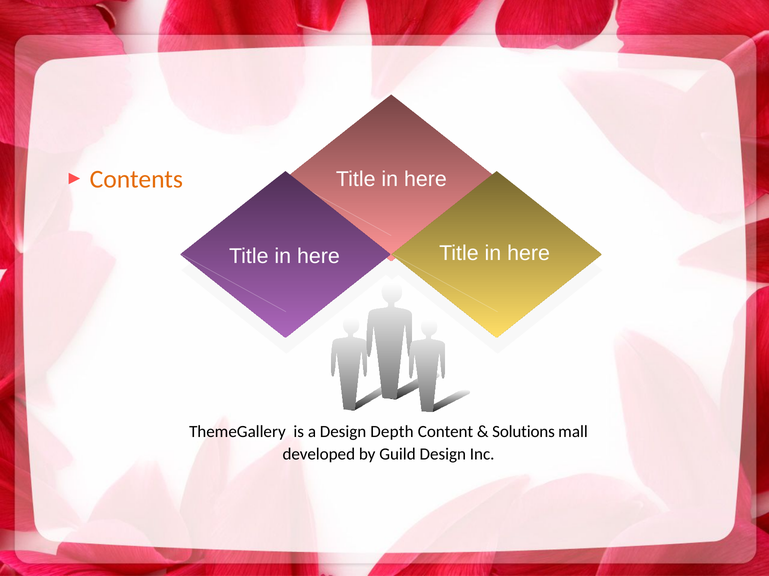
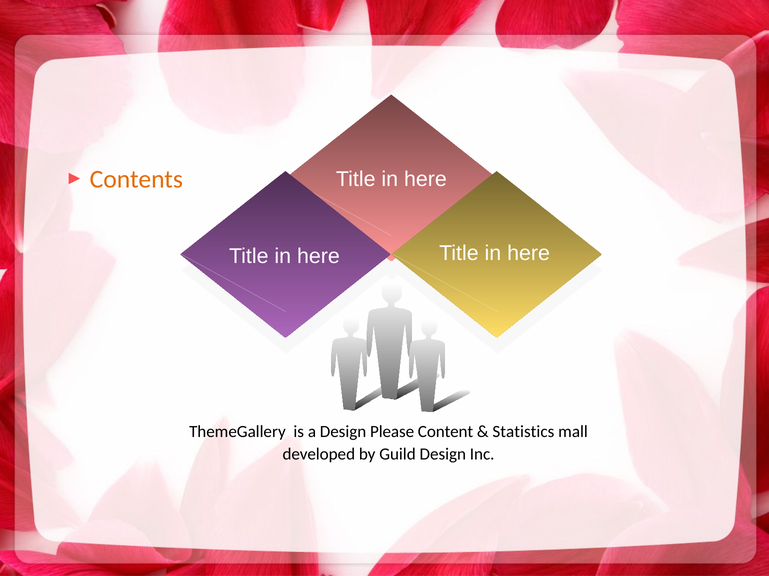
Depth: Depth -> Please
Solutions: Solutions -> Statistics
